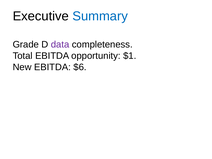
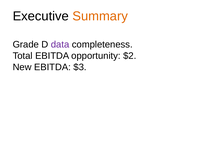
Summary colour: blue -> orange
$1: $1 -> $2
$6: $6 -> $3
